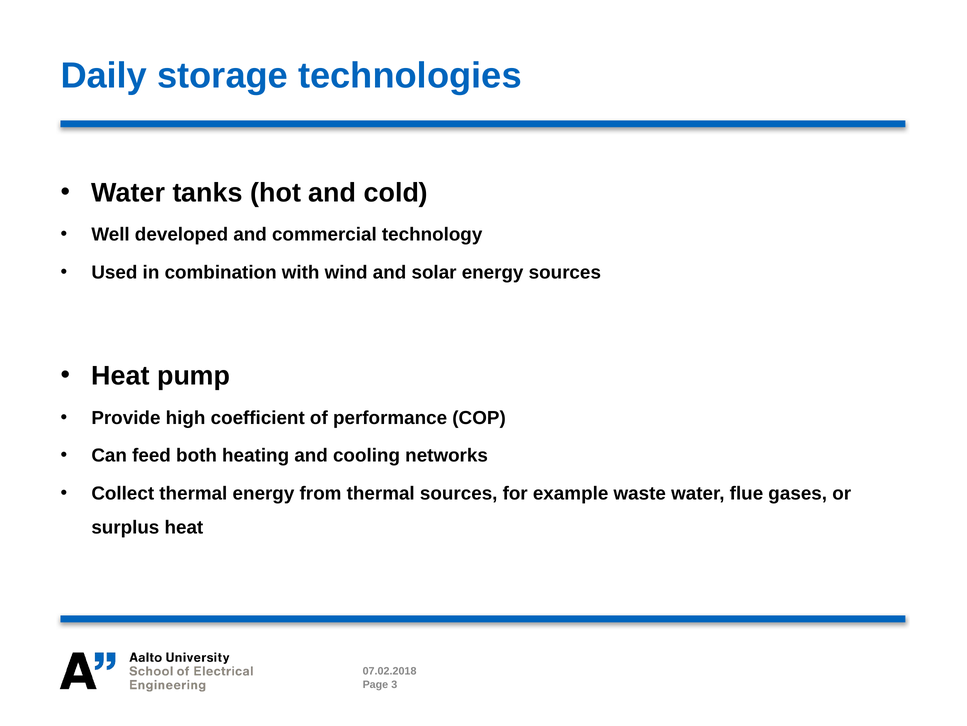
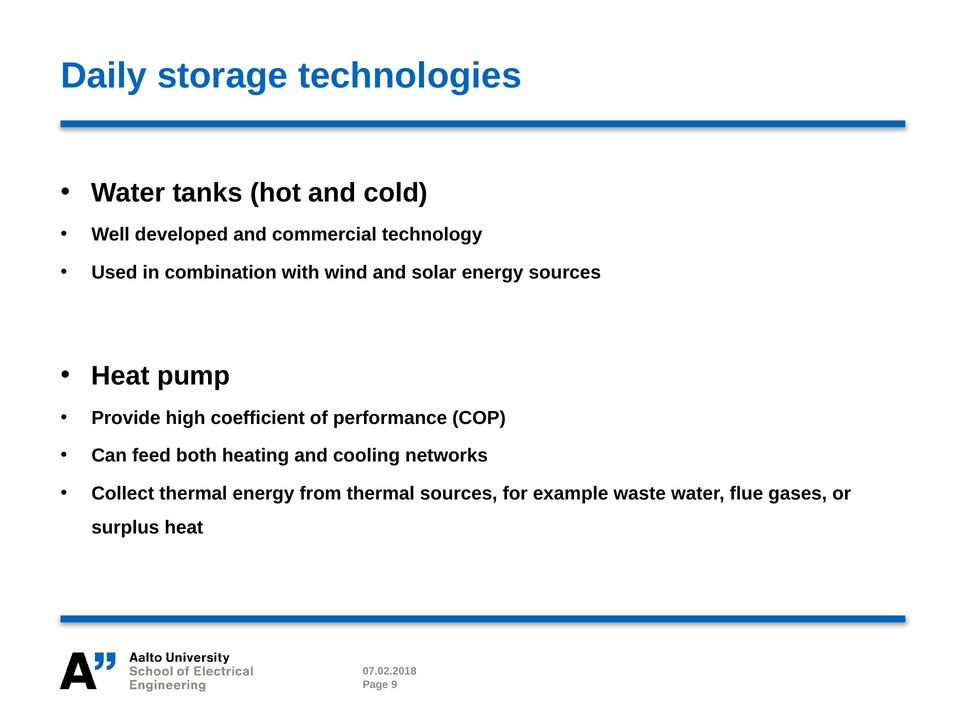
3: 3 -> 9
